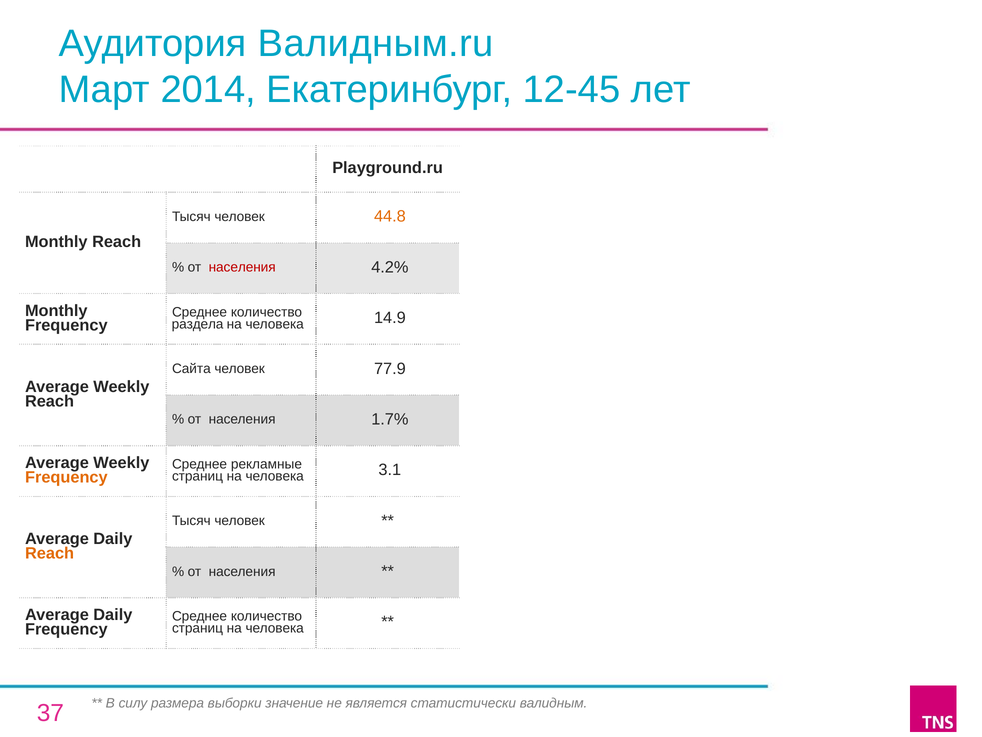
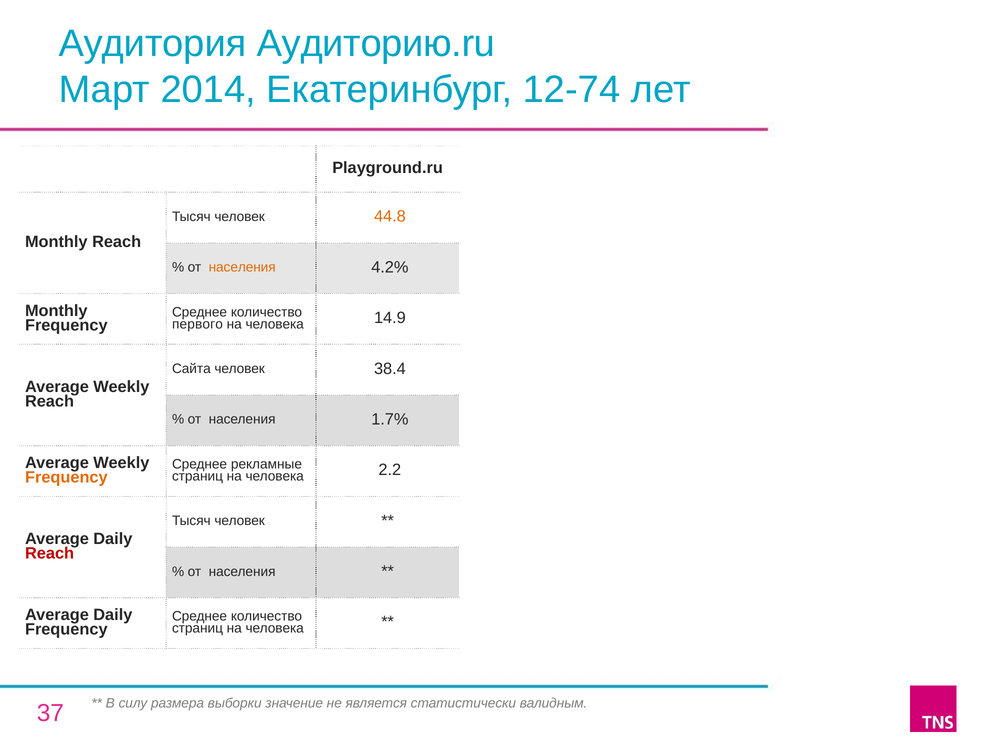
Валидным.ru: Валидным.ru -> Аудиторию.ru
12-45: 12-45 -> 12-74
населения at (242, 267) colour: red -> orange
раздела: раздела -> первого
77.9: 77.9 -> 38.4
3.1: 3.1 -> 2.2
Reach at (50, 553) colour: orange -> red
